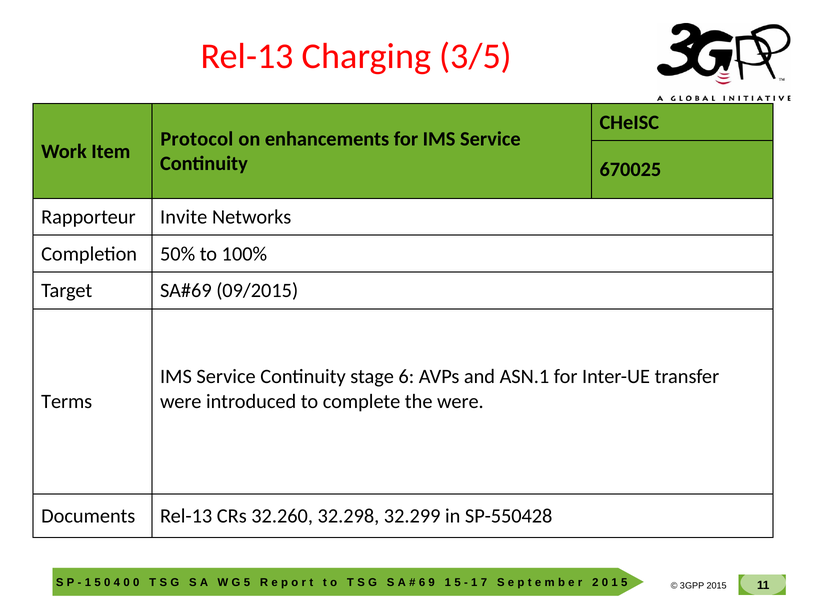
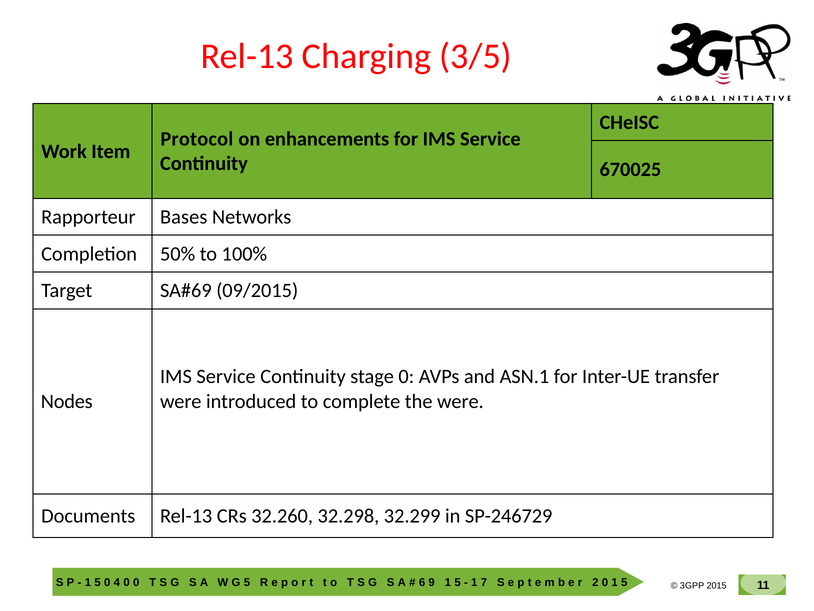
Invite: Invite -> Bases
stage 6: 6 -> 0
Terms: Terms -> Nodes
SP-550428: SP-550428 -> SP-246729
